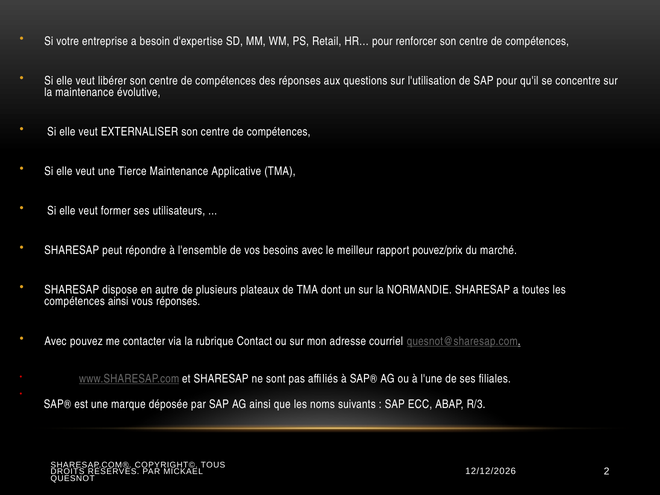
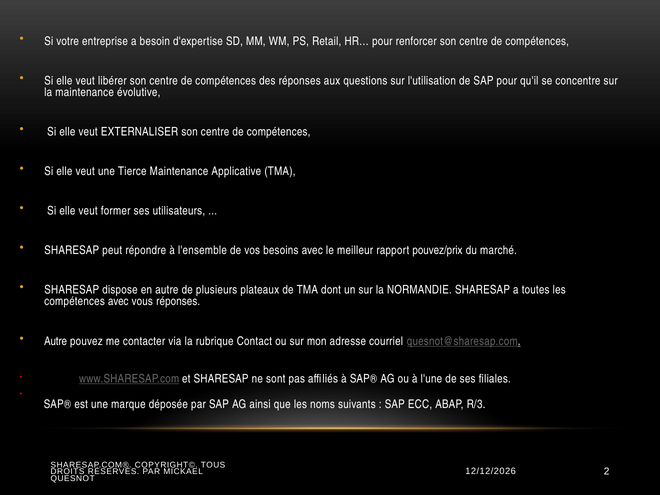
compétences ainsi: ainsi -> avec
Avec at (55, 341): Avec -> Autre
